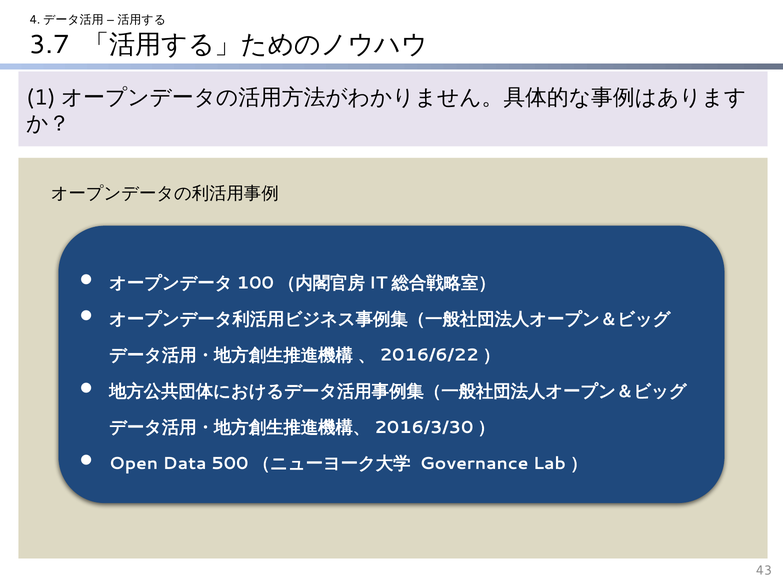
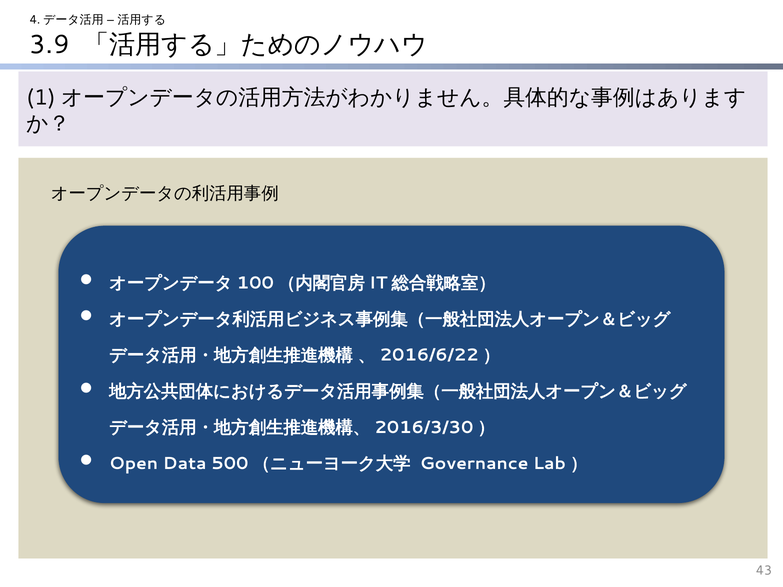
3.7: 3.7 -> 3.9
